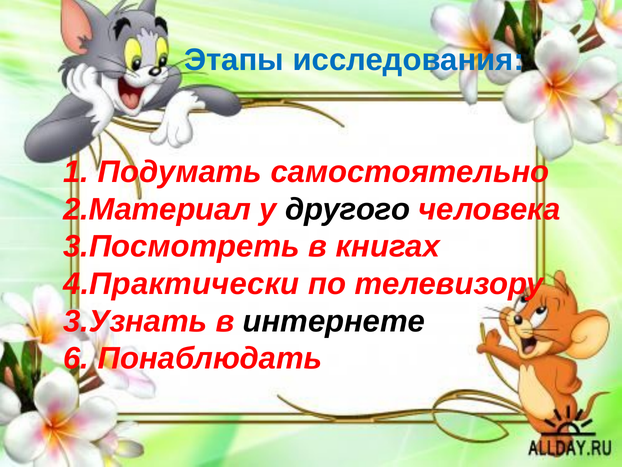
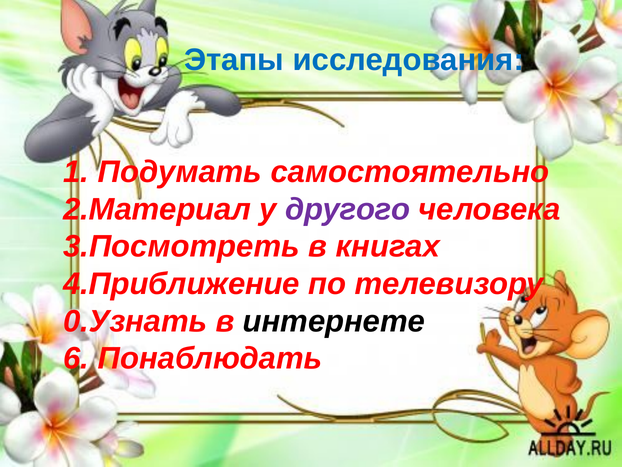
другого colour: black -> purple
4.Практически: 4.Практически -> 4.Приближение
3.Узнать: 3.Узнать -> 0.Узнать
